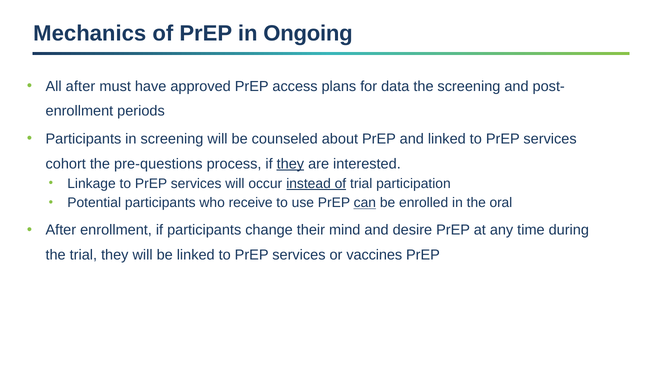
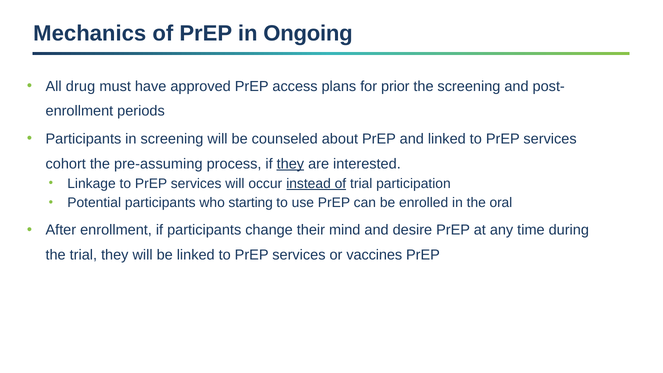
All after: after -> drug
data: data -> prior
pre-questions: pre-questions -> pre-assuming
receive: receive -> starting
can underline: present -> none
